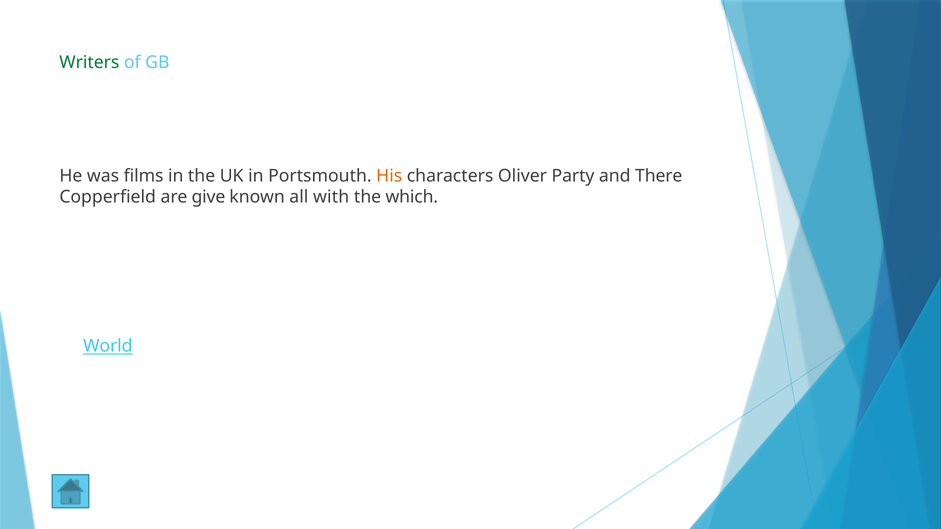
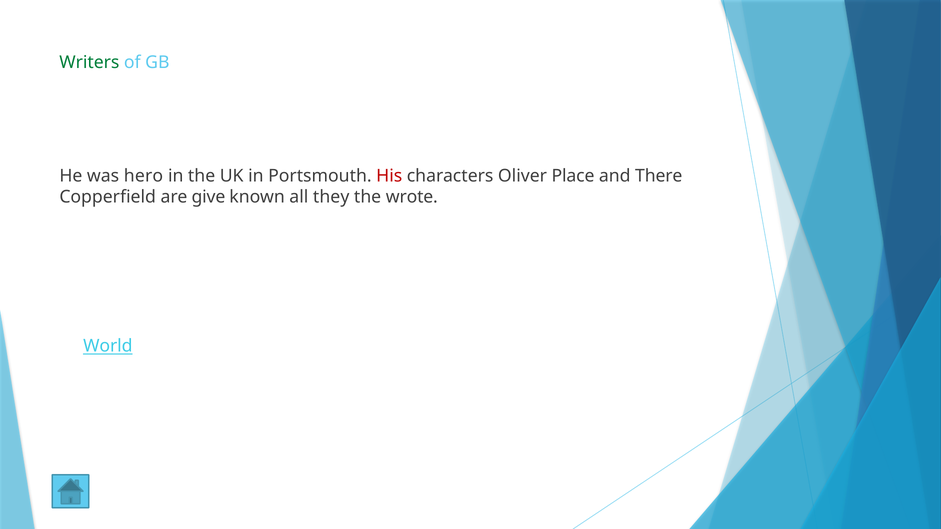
films: films -> hero
His colour: orange -> red
Party: Party -> Place
with: with -> they
which: which -> wrote
